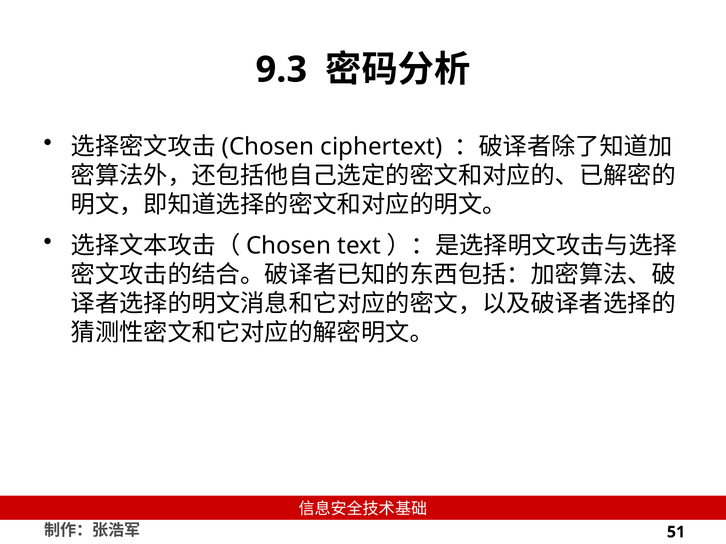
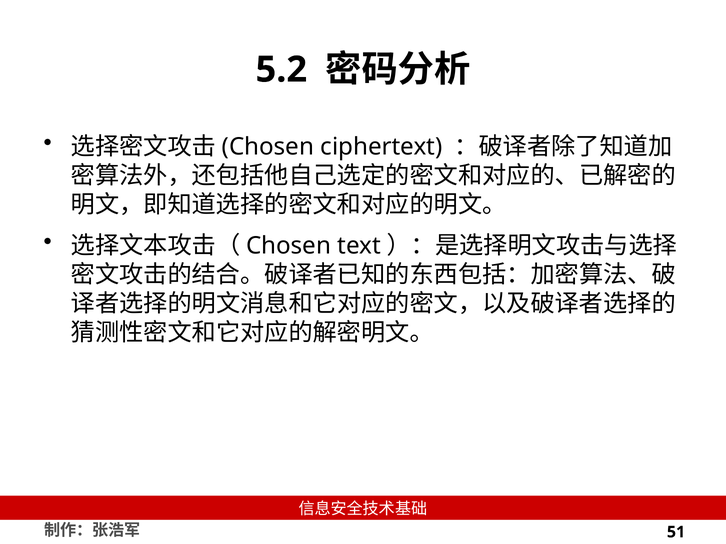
9.3: 9.3 -> 5.2
